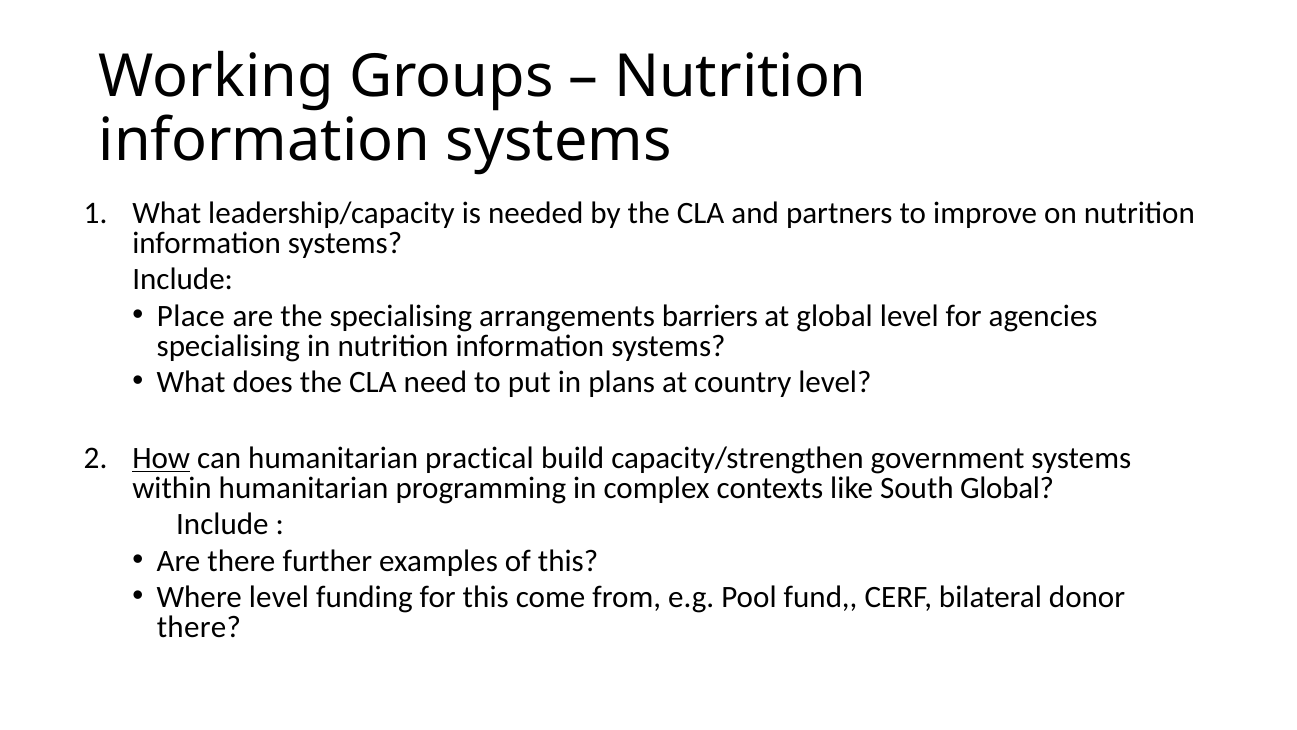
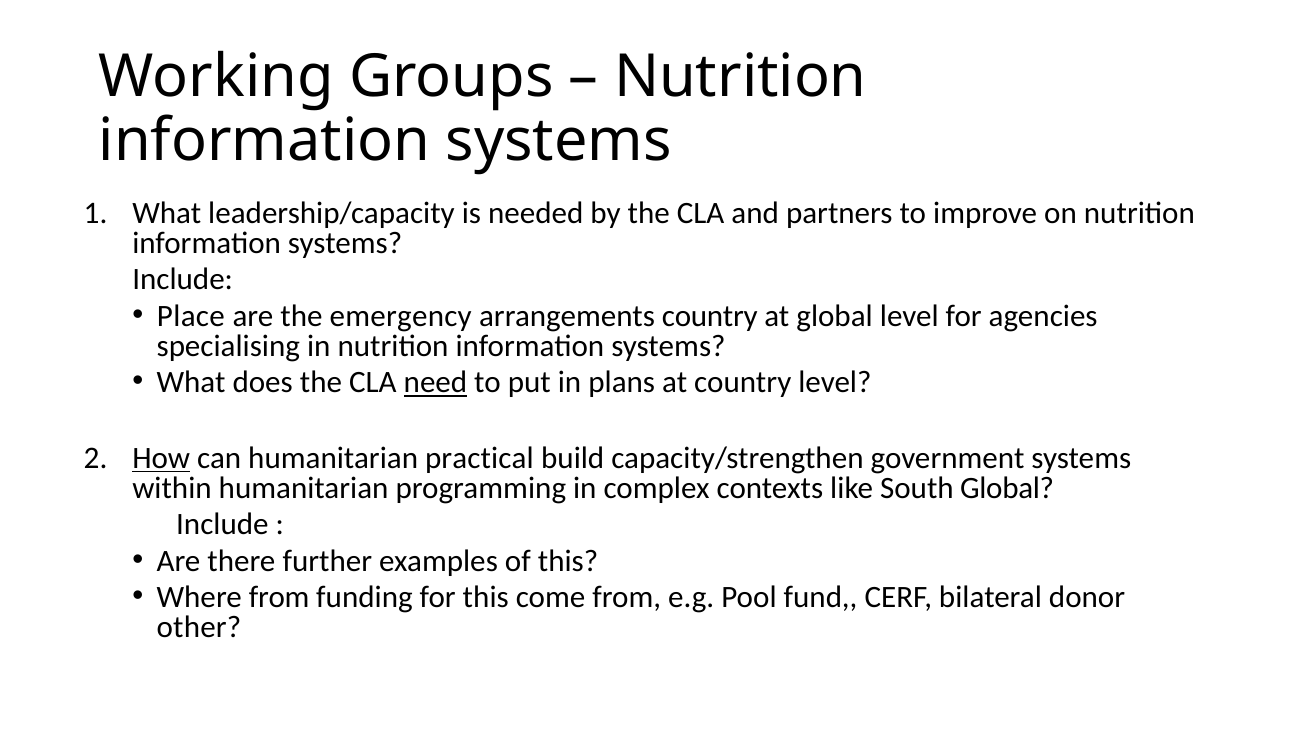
the specialising: specialising -> emergency
arrangements barriers: barriers -> country
need underline: none -> present
Where level: level -> from
there at (199, 627): there -> other
